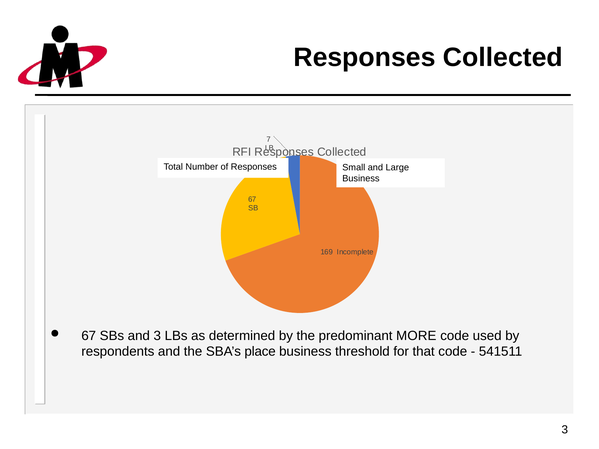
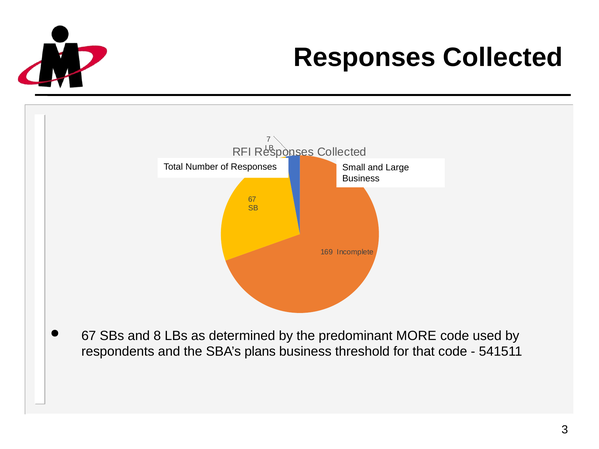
and 3: 3 -> 8
place: place -> plans
